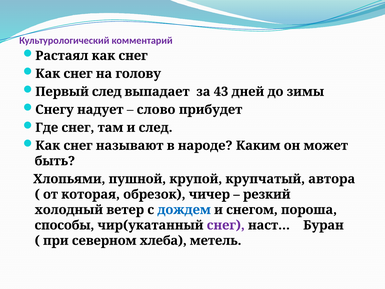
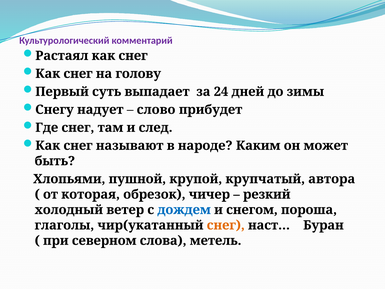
Первый след: след -> суть
43: 43 -> 24
способы: способы -> глаголы
снег at (226, 225) colour: purple -> orange
хлеба: хлеба -> слова
